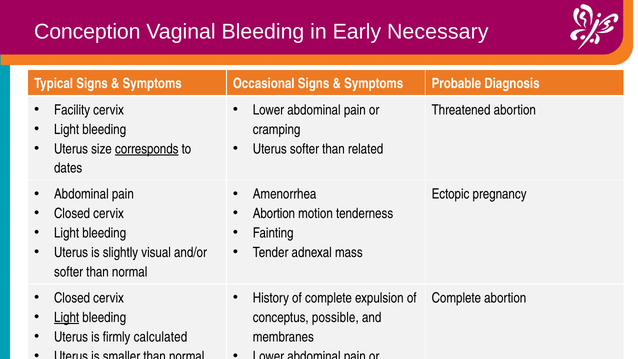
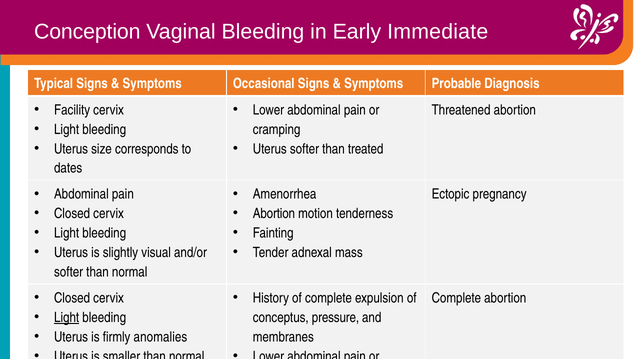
Necessary: Necessary -> Immediate
corresponds underline: present -> none
related: related -> treated
possible: possible -> pressure
calculated: calculated -> anomalies
